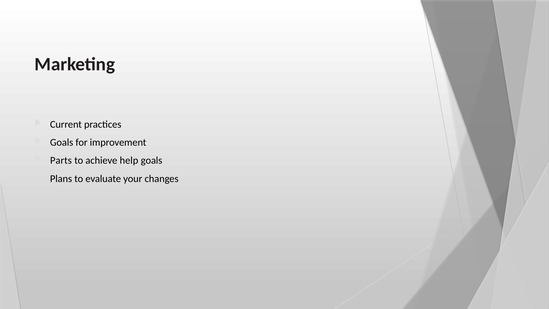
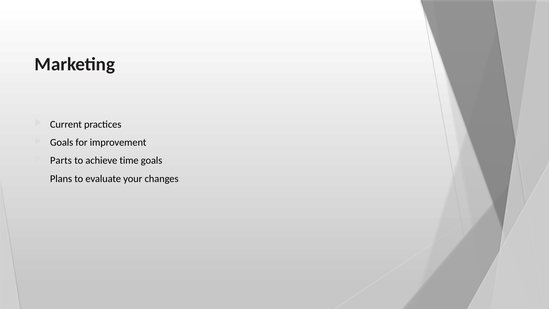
help: help -> time
